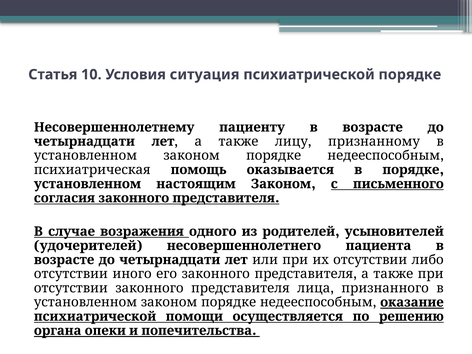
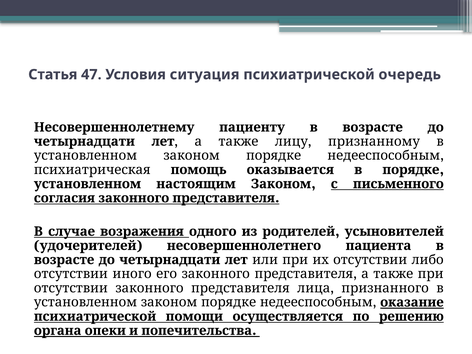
10: 10 -> 47
психиатрической порядке: порядке -> очередь
